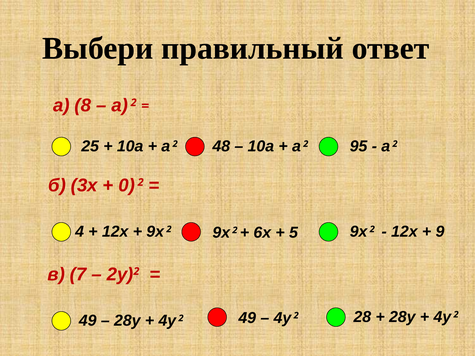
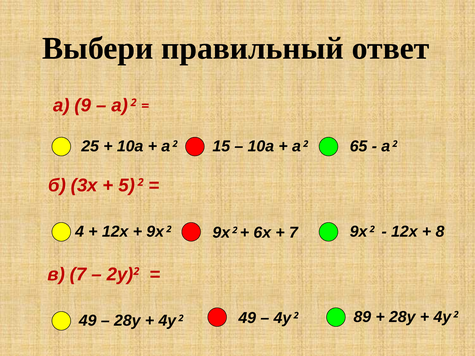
8: 8 -> 9
48: 48 -> 15
95: 95 -> 65
0: 0 -> 5
5 at (293, 233): 5 -> 7
9: 9 -> 8
28: 28 -> 89
